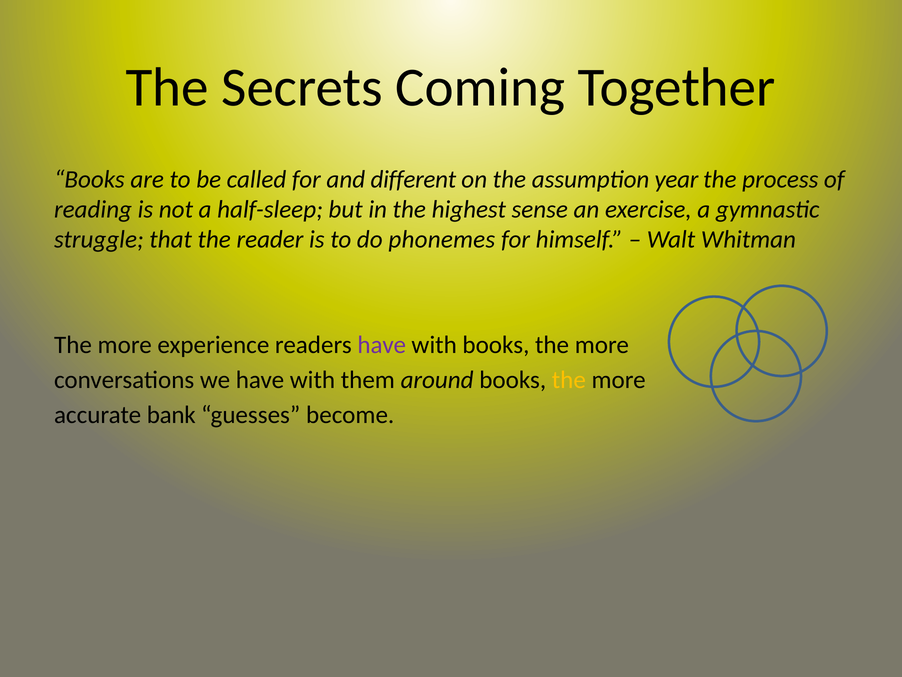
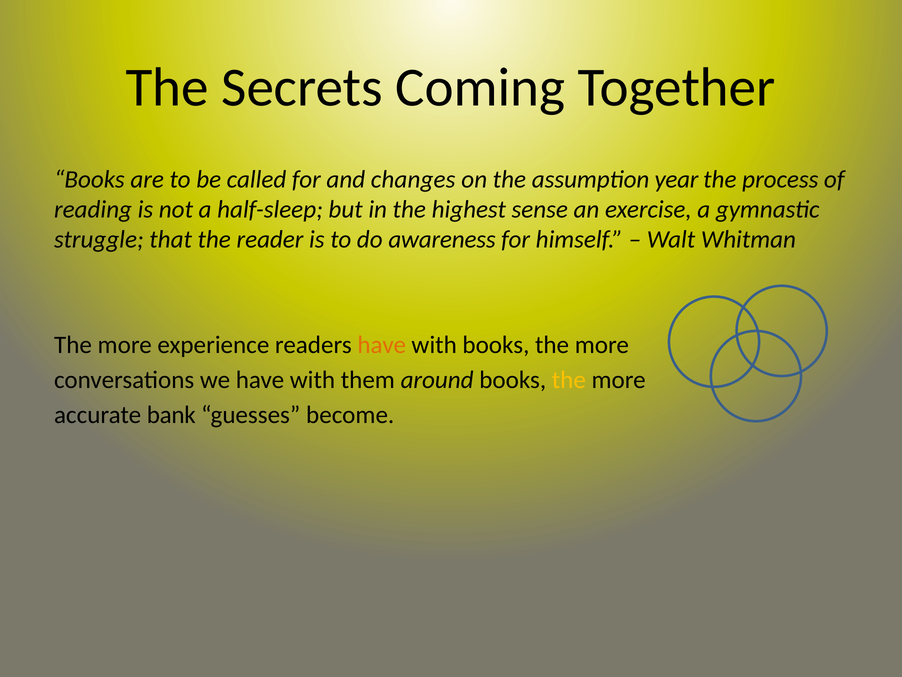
different: different -> changes
phonemes: phonemes -> awareness
have at (382, 345) colour: purple -> orange
